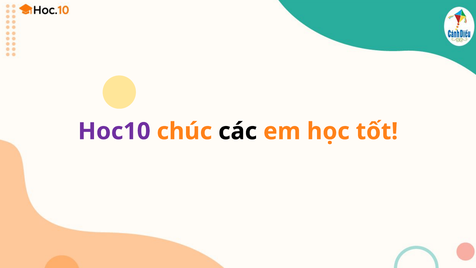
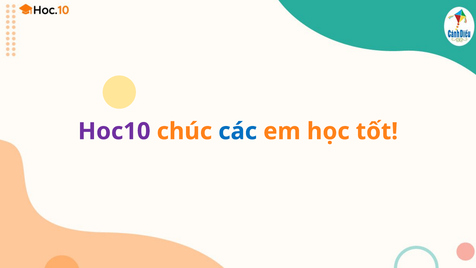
các colour: black -> blue
